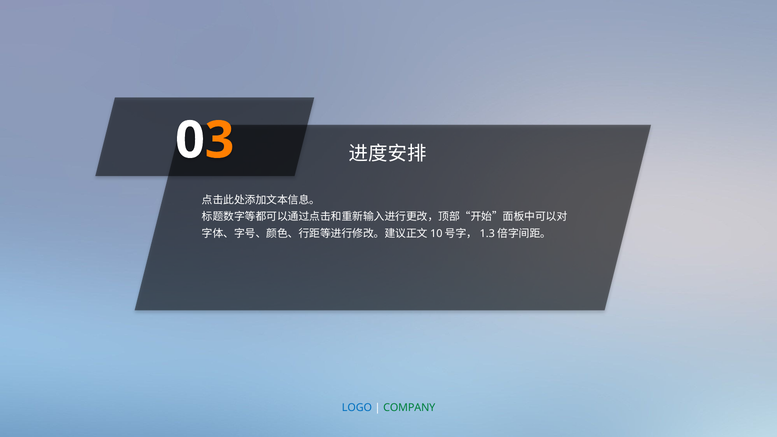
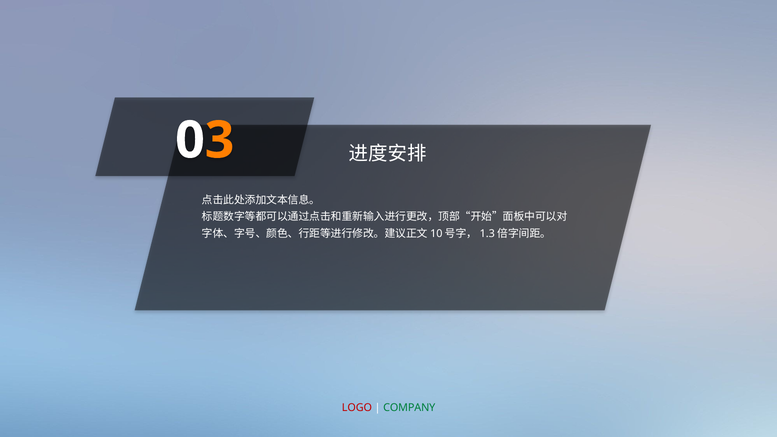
LOGO colour: blue -> red
